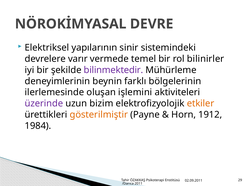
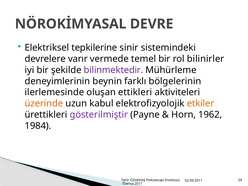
yapılarının: yapılarının -> tepkilerine
işlemini: işlemini -> ettikleri
üzerinde colour: purple -> orange
bizim: bizim -> kabul
gösterilmiştir colour: orange -> purple
1912: 1912 -> 1962
